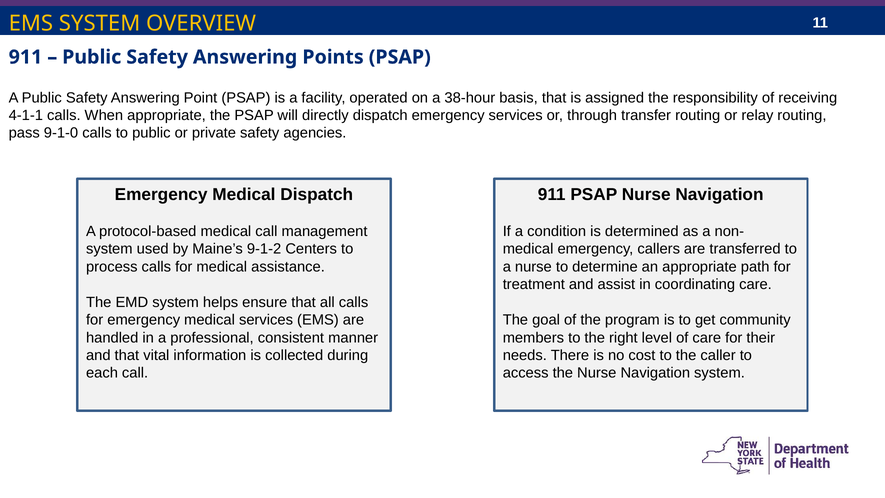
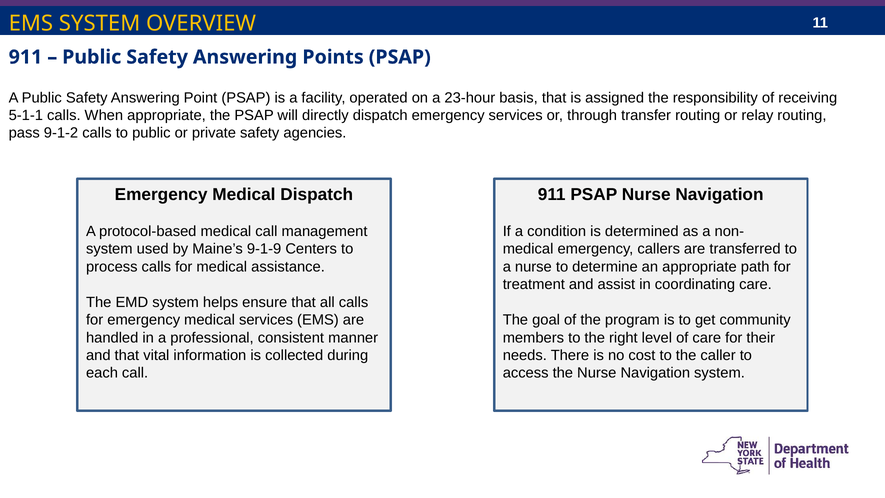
38-hour: 38-hour -> 23-hour
4-1-1: 4-1-1 -> 5-1-1
9-1-0: 9-1-0 -> 9-1-2
9-1-2: 9-1-2 -> 9-1-9
